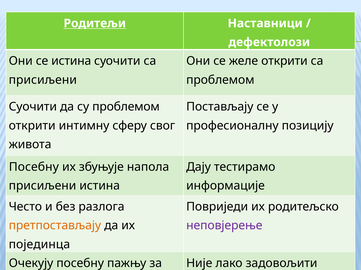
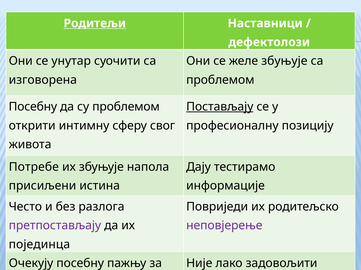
се истина: истина -> унутар
желе открити: открити -> збуњује
присиљени at (43, 80): присиљени -> изговорена
Суочити at (33, 107): Суочити -> Посебну
Постављају underline: none -> present
Посебну at (34, 167): Посебну -> Потребе
претпостављају colour: orange -> purple
